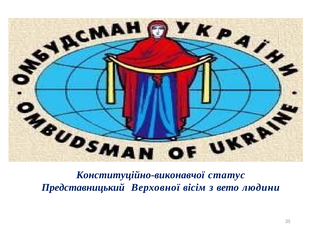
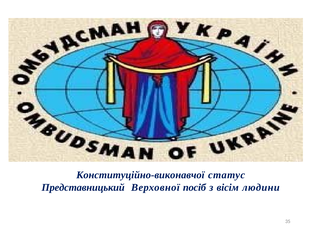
вісім: вісім -> посіб
вето: вето -> вісім
